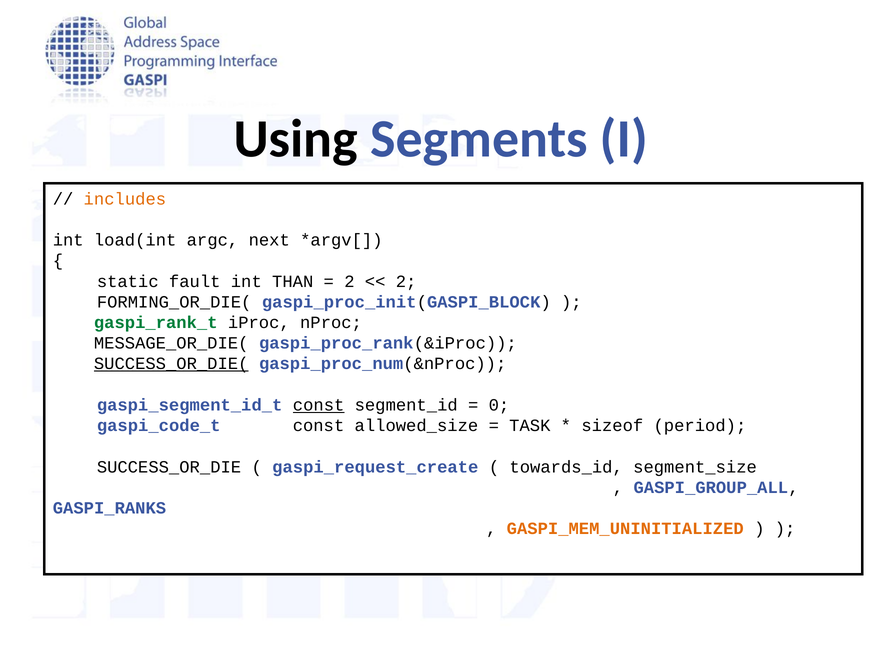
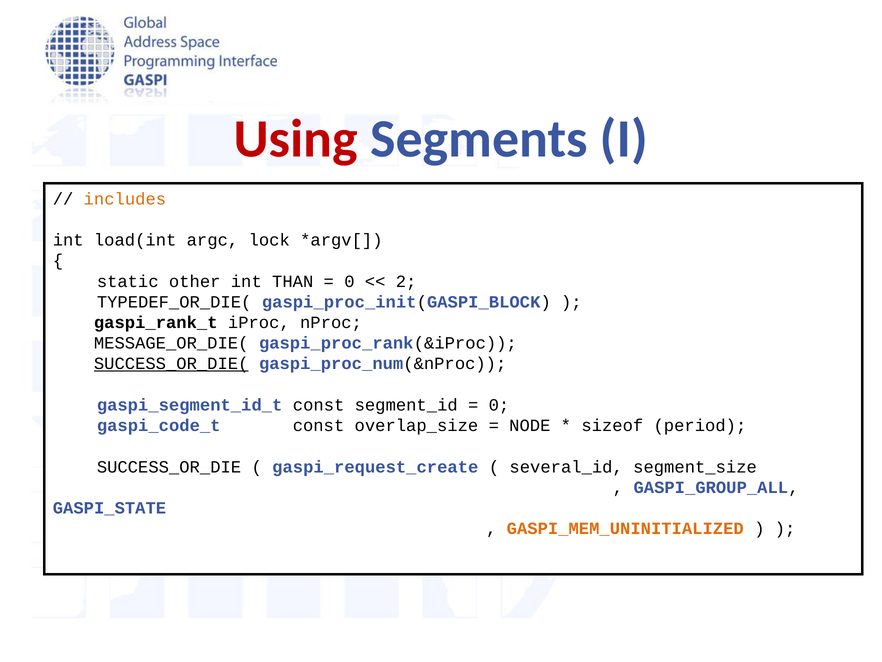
Using colour: black -> red
next: next -> lock
fault: fault -> other
2 at (349, 281): 2 -> 0
FORMING_OR_DIE(: FORMING_OR_DIE( -> TYPEDEF_OR_DIE(
gaspi_rank_t colour: green -> black
const at (319, 405) underline: present -> none
allowed_size: allowed_size -> overlap_size
TASK: TASK -> NODE
towards_id: towards_id -> several_id
GASPI_RANKS: GASPI_RANKS -> GASPI_STATE
